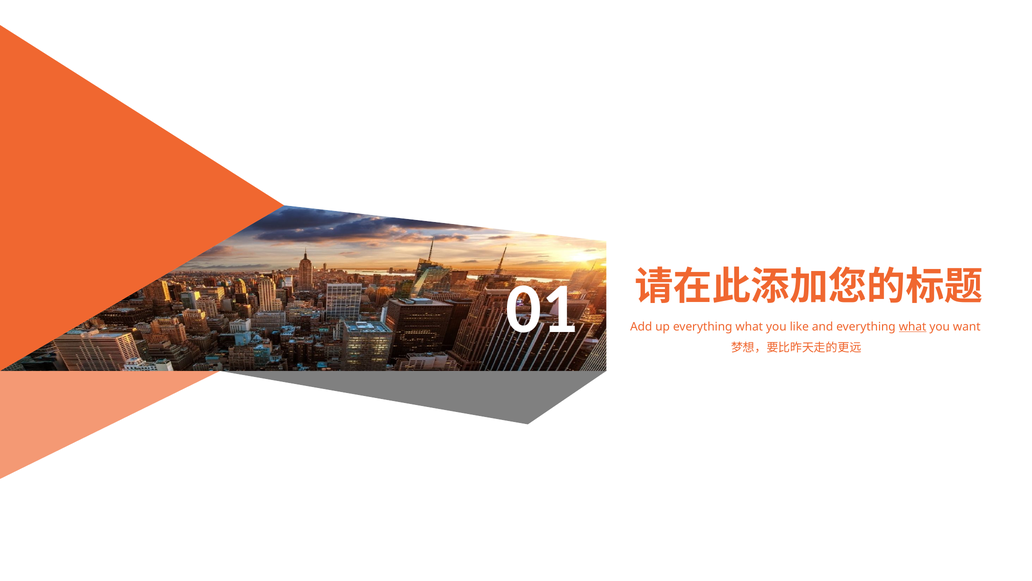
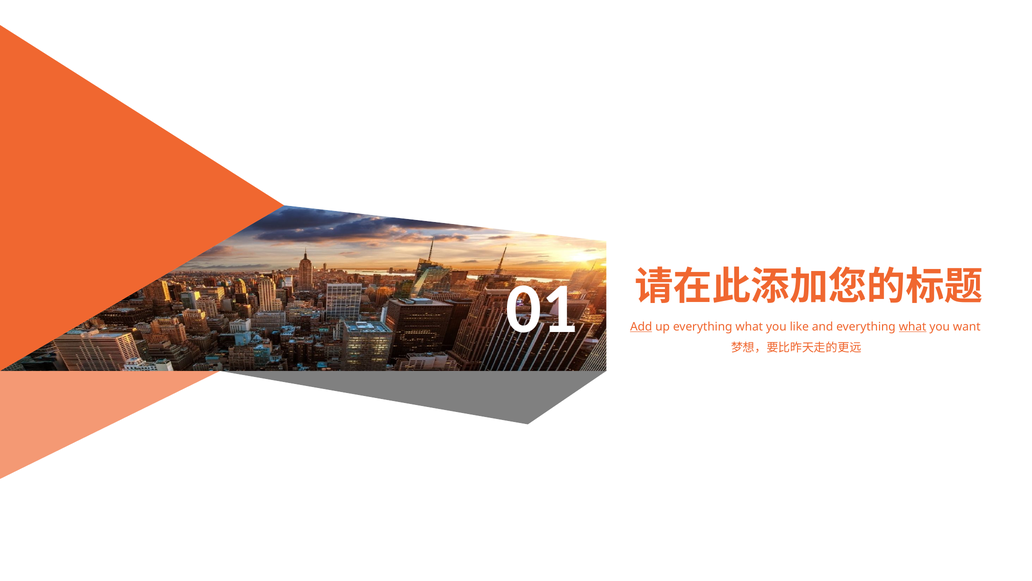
Add underline: none -> present
